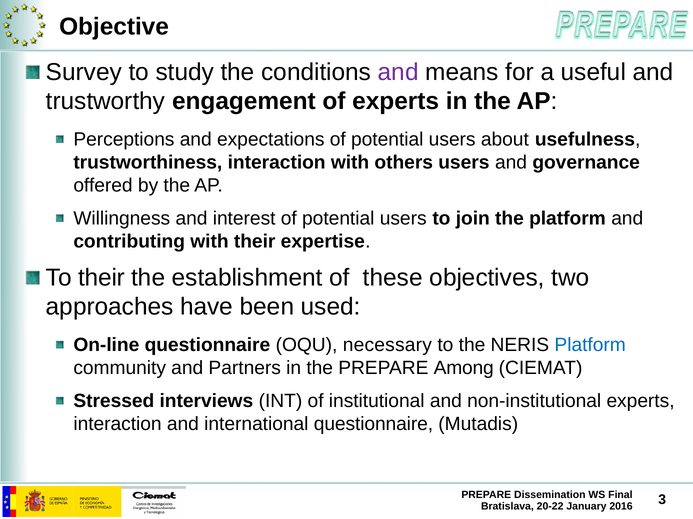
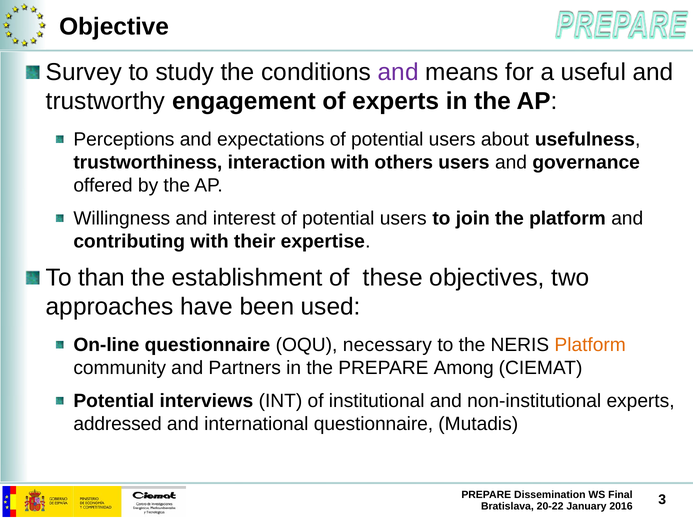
To their: their -> than
Platform at (590, 346) colour: blue -> orange
Stressed at (114, 401): Stressed -> Potential
interaction at (118, 424): interaction -> addressed
